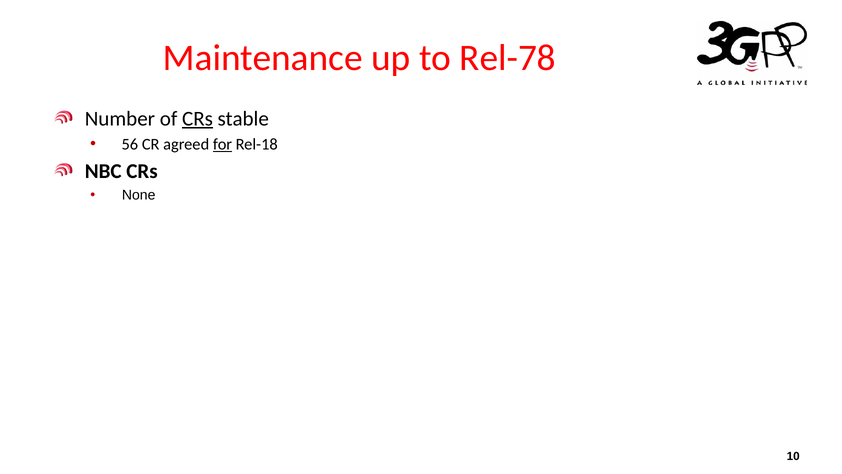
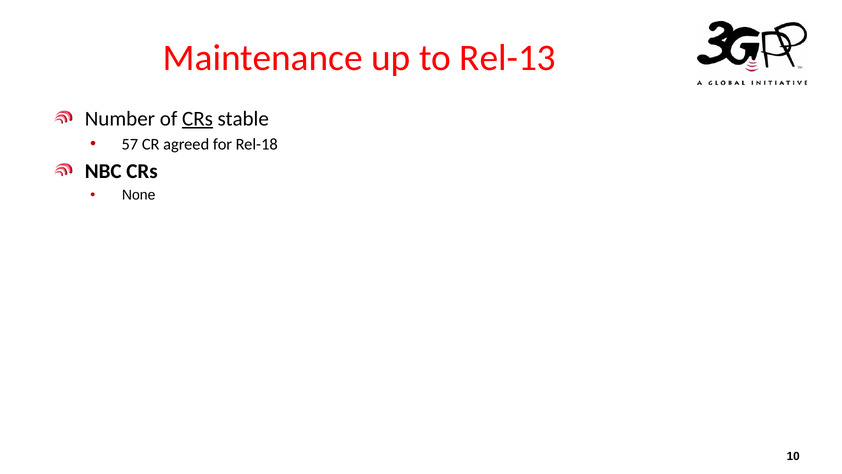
Rel-78: Rel-78 -> Rel-13
56: 56 -> 57
for underline: present -> none
